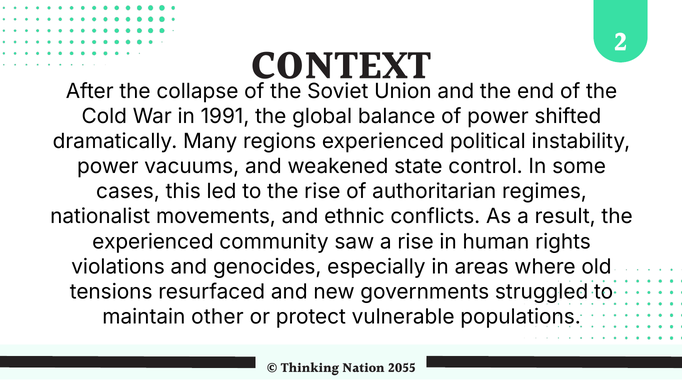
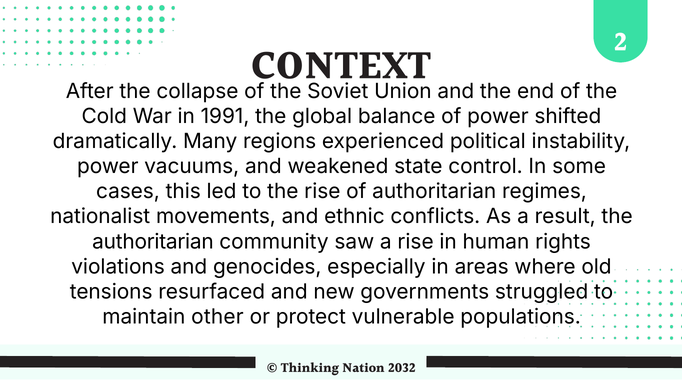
experienced at (153, 241): experienced -> authoritarian
2055: 2055 -> 2032
